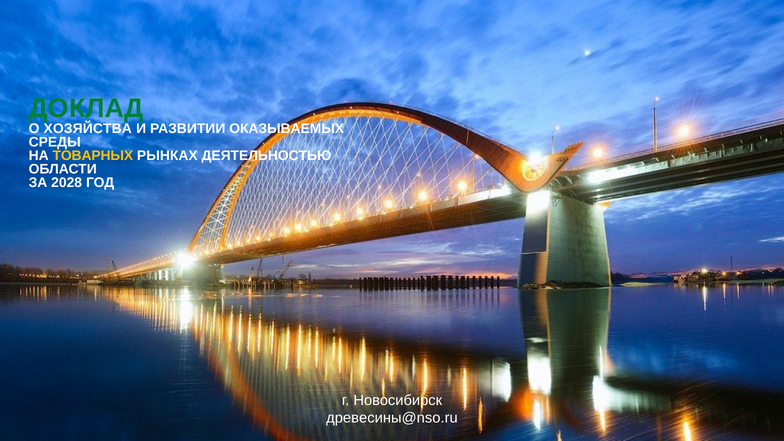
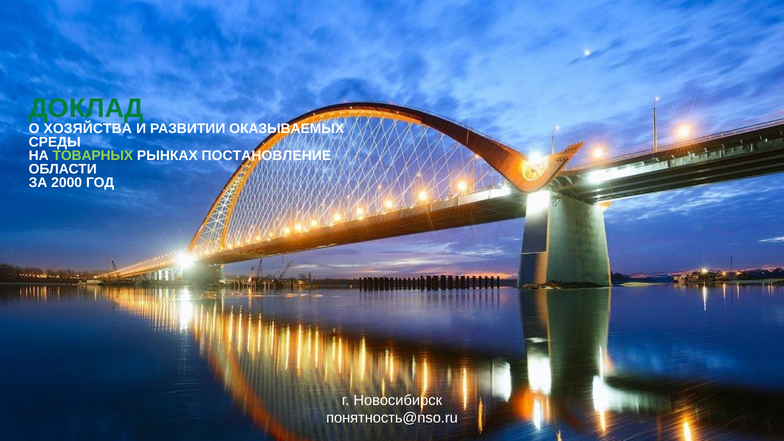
ТОВАРНЫХ colour: yellow -> light green
ДЕЯТЕЛЬНОСТЬЮ: ДЕЯТЕЛЬНОСТЬЮ -> ПОСТАНОВЛЕНИЕ
2028: 2028 -> 2000
древесины@nso.ru: древесины@nso.ru -> понятность@nso.ru
